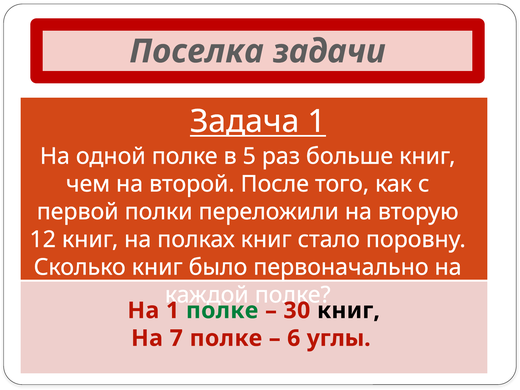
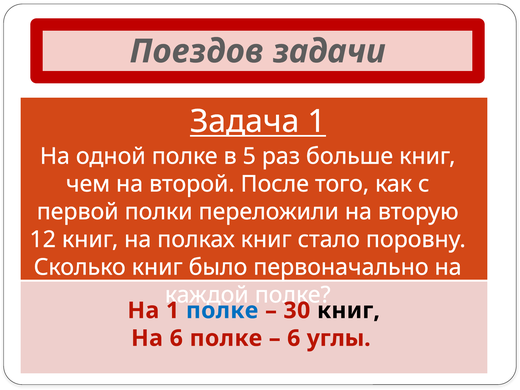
Поселка: Поселка -> Поездов
полке at (222, 311) colour: green -> blue
На 7: 7 -> 6
